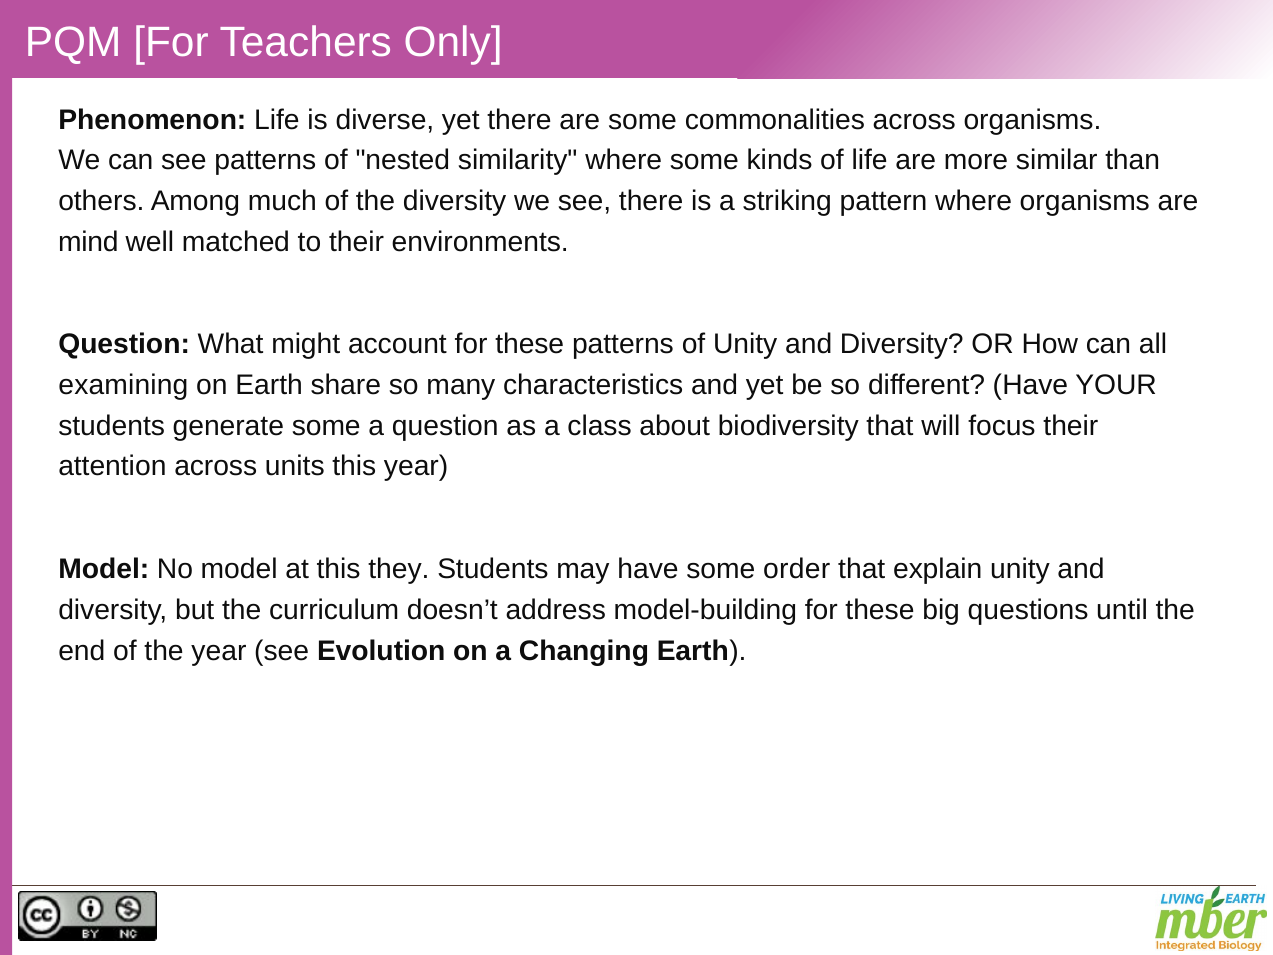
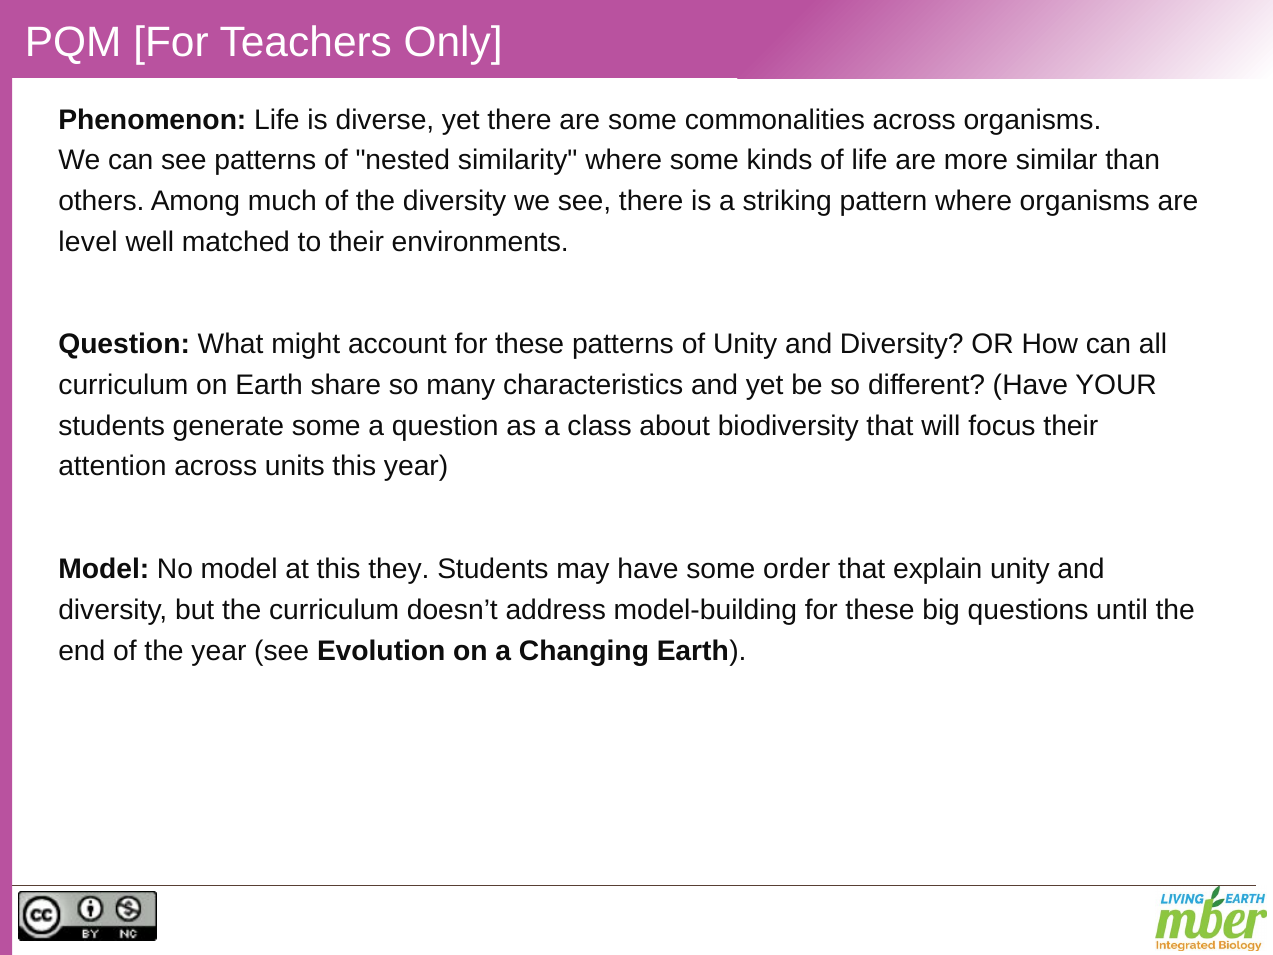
mind: mind -> level
examining at (123, 385): examining -> curriculum
